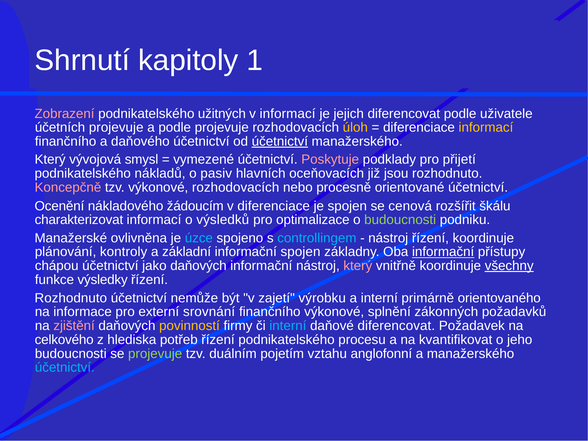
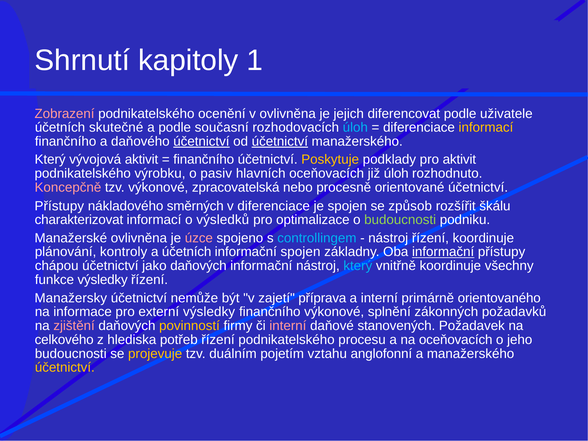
užitných: užitných -> ocenění
v informací: informací -> ovlivněna
účetních projevuje: projevuje -> skutečné
podle projevuje: projevuje -> současní
úloh at (355, 128) colour: yellow -> light blue
účetnictví at (201, 141) underline: none -> present
vývojová smysl: smysl -> aktivit
vymezené at (204, 160): vymezené -> finančního
Poskytuje colour: pink -> yellow
pro přijetí: přijetí -> aktivit
nákladů: nákladů -> výrobku
již jsou: jsou -> úloh
výkonové rozhodovacích: rozhodovacích -> zpracovatelská
Ocenění at (59, 206): Ocenění -> Přístupy
žádoucím: žádoucím -> směrných
cenová: cenová -> způsob
úzce colour: light blue -> pink
a základní: základní -> účetních
který at (358, 266) colour: pink -> light blue
všechny underline: present -> none
Rozhodnuto at (71, 298): Rozhodnuto -> Manažersky
výrobku: výrobku -> příprava
externí srovnání: srovnání -> výsledky
interní at (288, 326) colour: light blue -> pink
daňové diferencovat: diferencovat -> stanovených
na kvantifikovat: kvantifikovat -> oceňovacích
projevuje at (155, 354) colour: light green -> yellow
účetnictví at (65, 368) colour: light blue -> yellow
